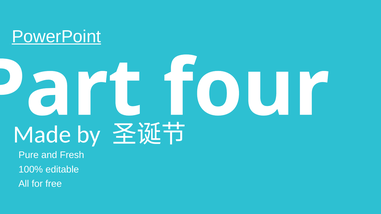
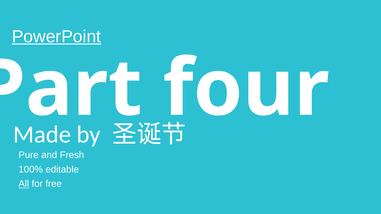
All underline: none -> present
